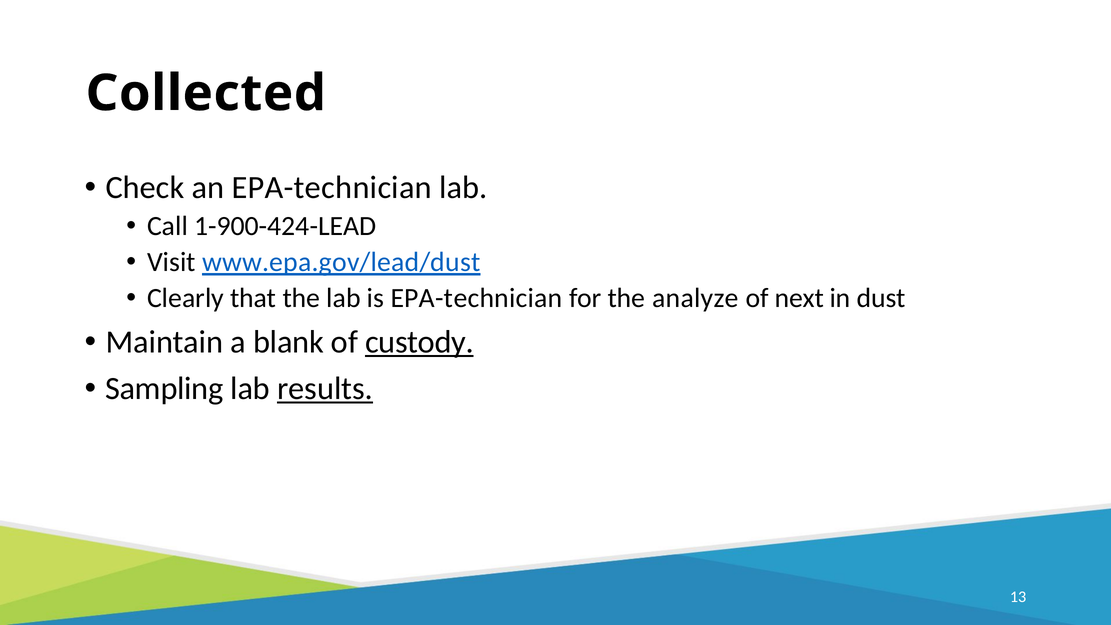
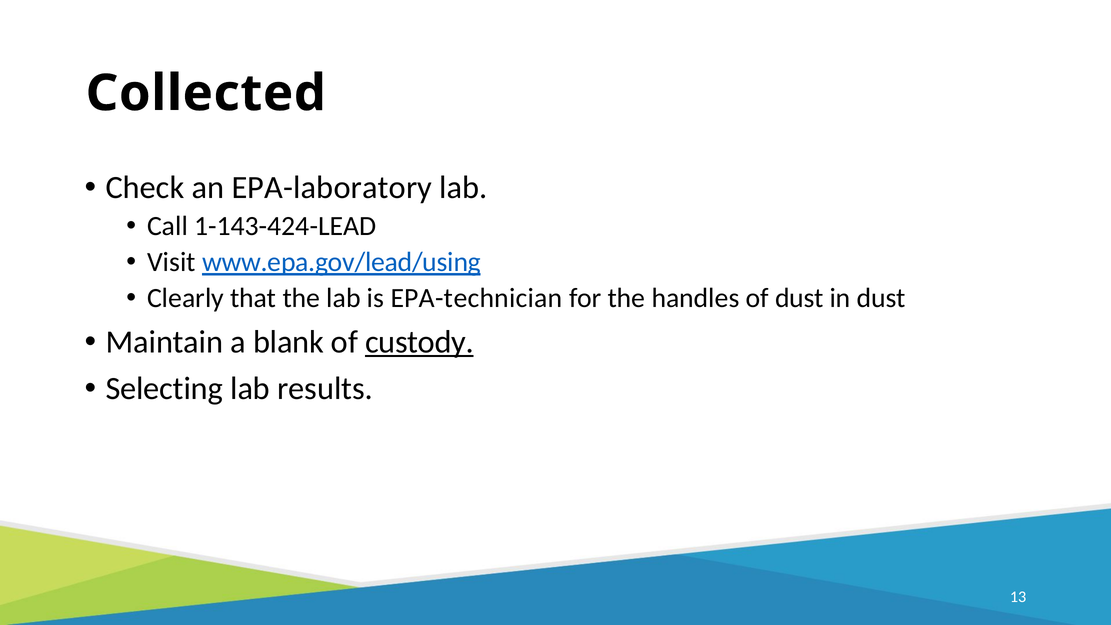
an EPA-technician: EPA-technician -> EPA-laboratory
1-900-424-LEAD: 1-900-424-LEAD -> 1-143-424-LEAD
www.epa.gov/lead/dust: www.epa.gov/lead/dust -> www.epa.gov/lead/using
analyze: analyze -> handles
of next: next -> dust
Sampling: Sampling -> Selecting
results underline: present -> none
